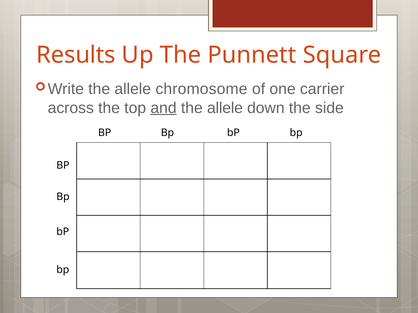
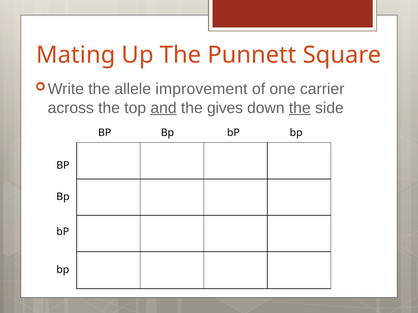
Results: Results -> Mating
chromosome: chromosome -> improvement
allele at (225, 108): allele -> gives
the at (300, 108) underline: none -> present
